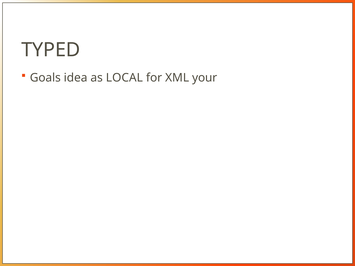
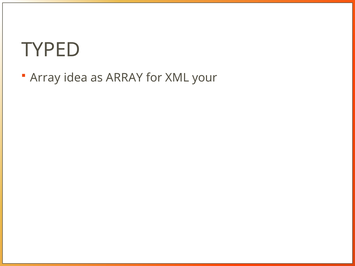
Goals at (45, 78): Goals -> Array
as LOCAL: LOCAL -> ARRAY
